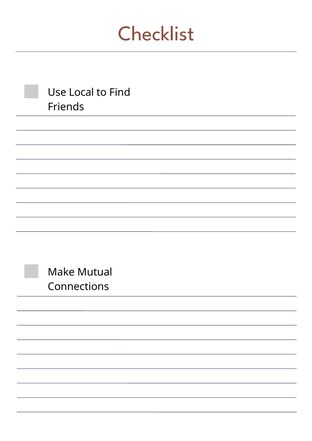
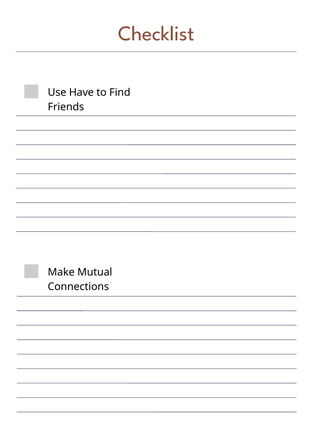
Local: Local -> Have
